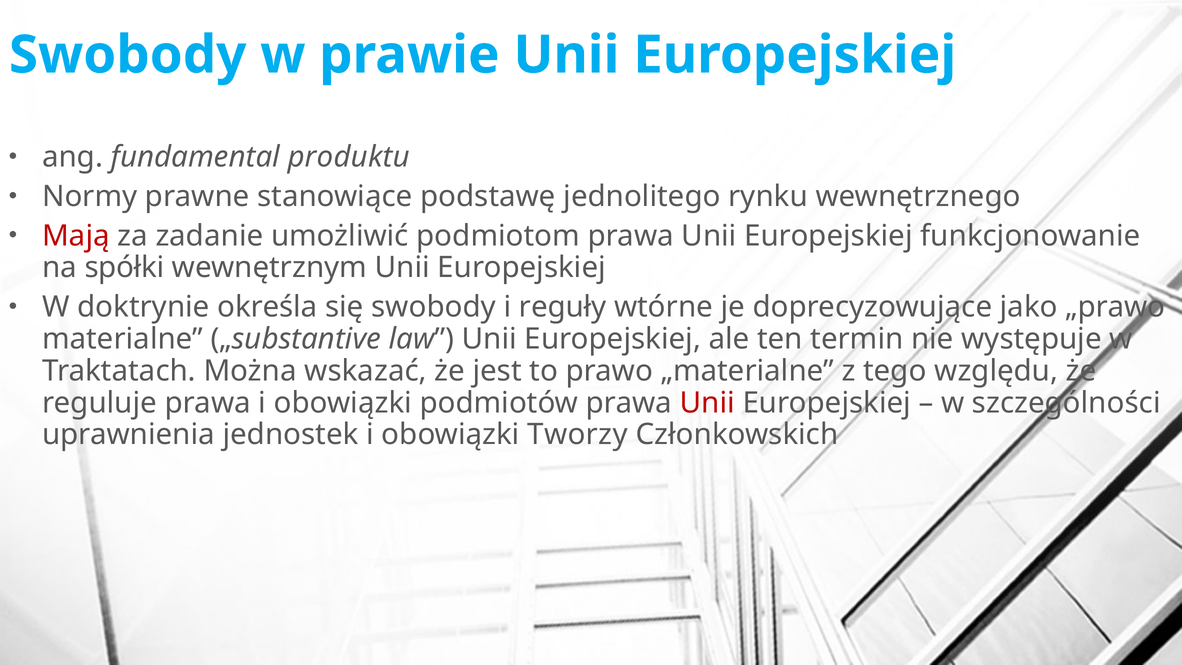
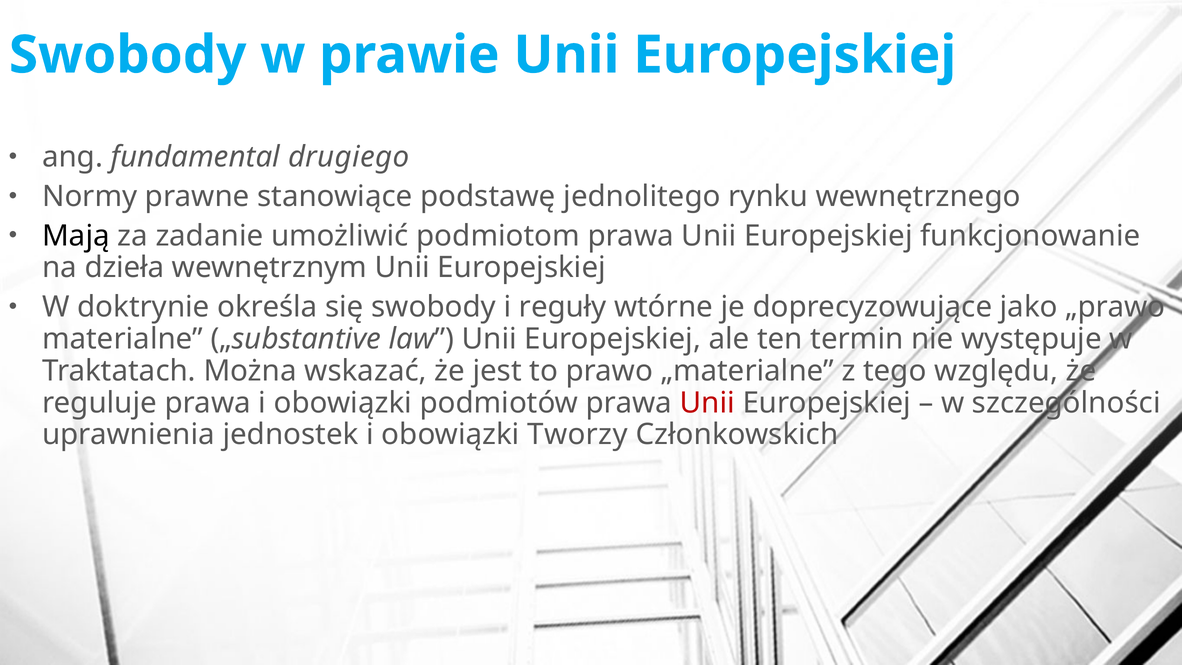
produktu: produktu -> drugiego
Mają colour: red -> black
spółki: spółki -> dzieła
